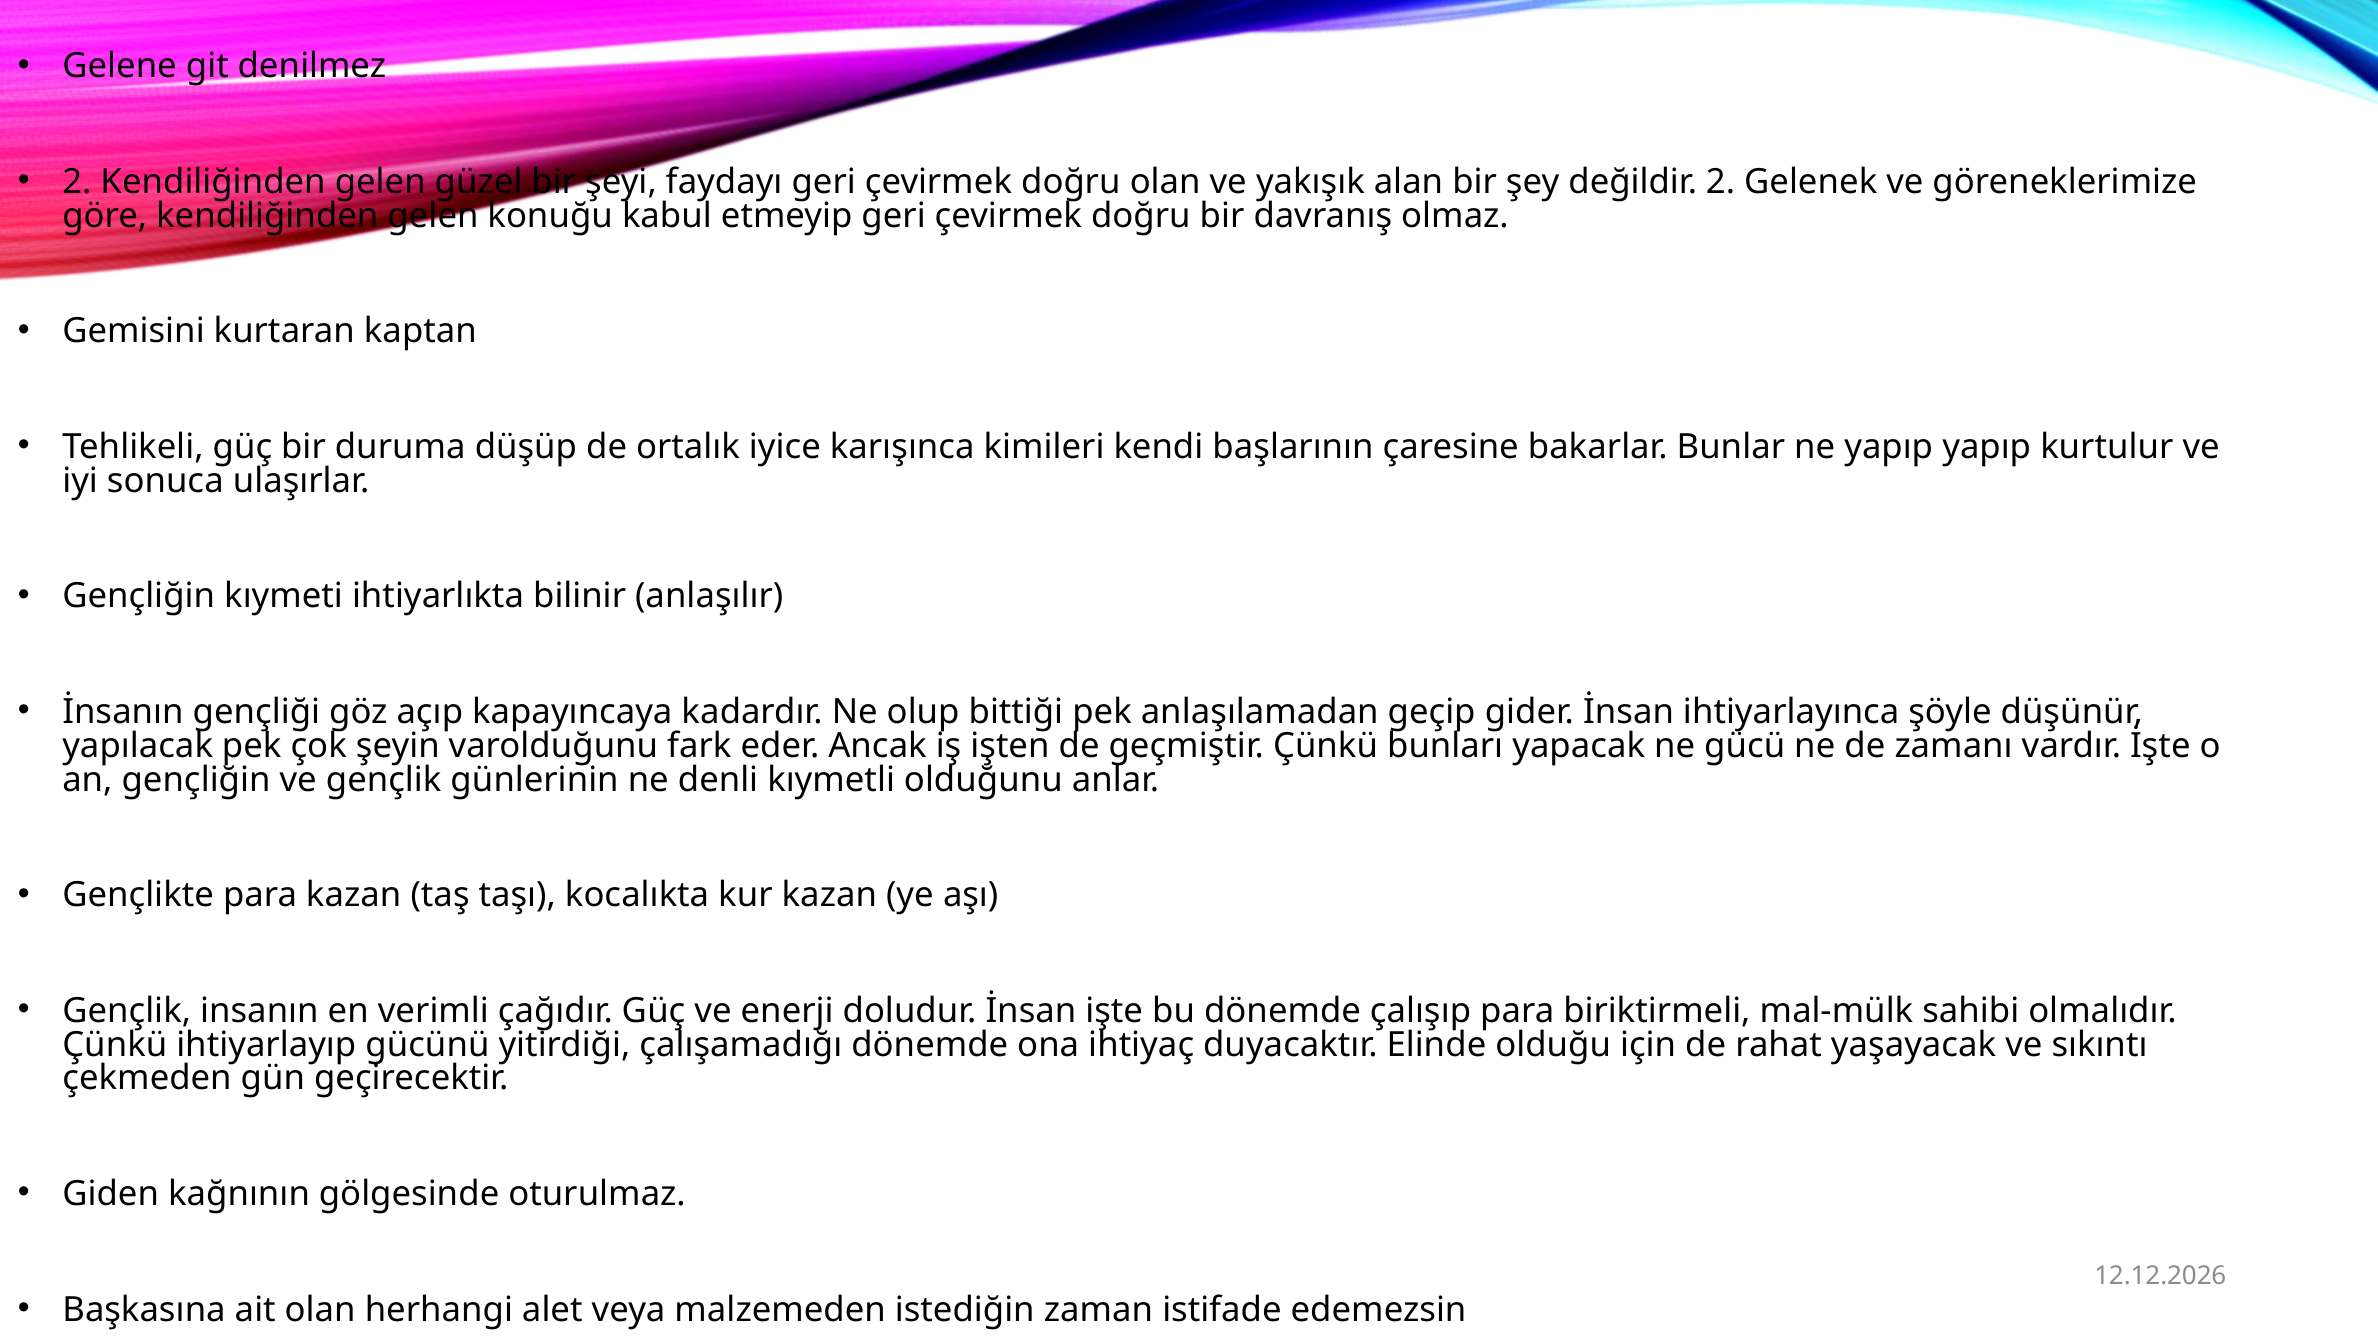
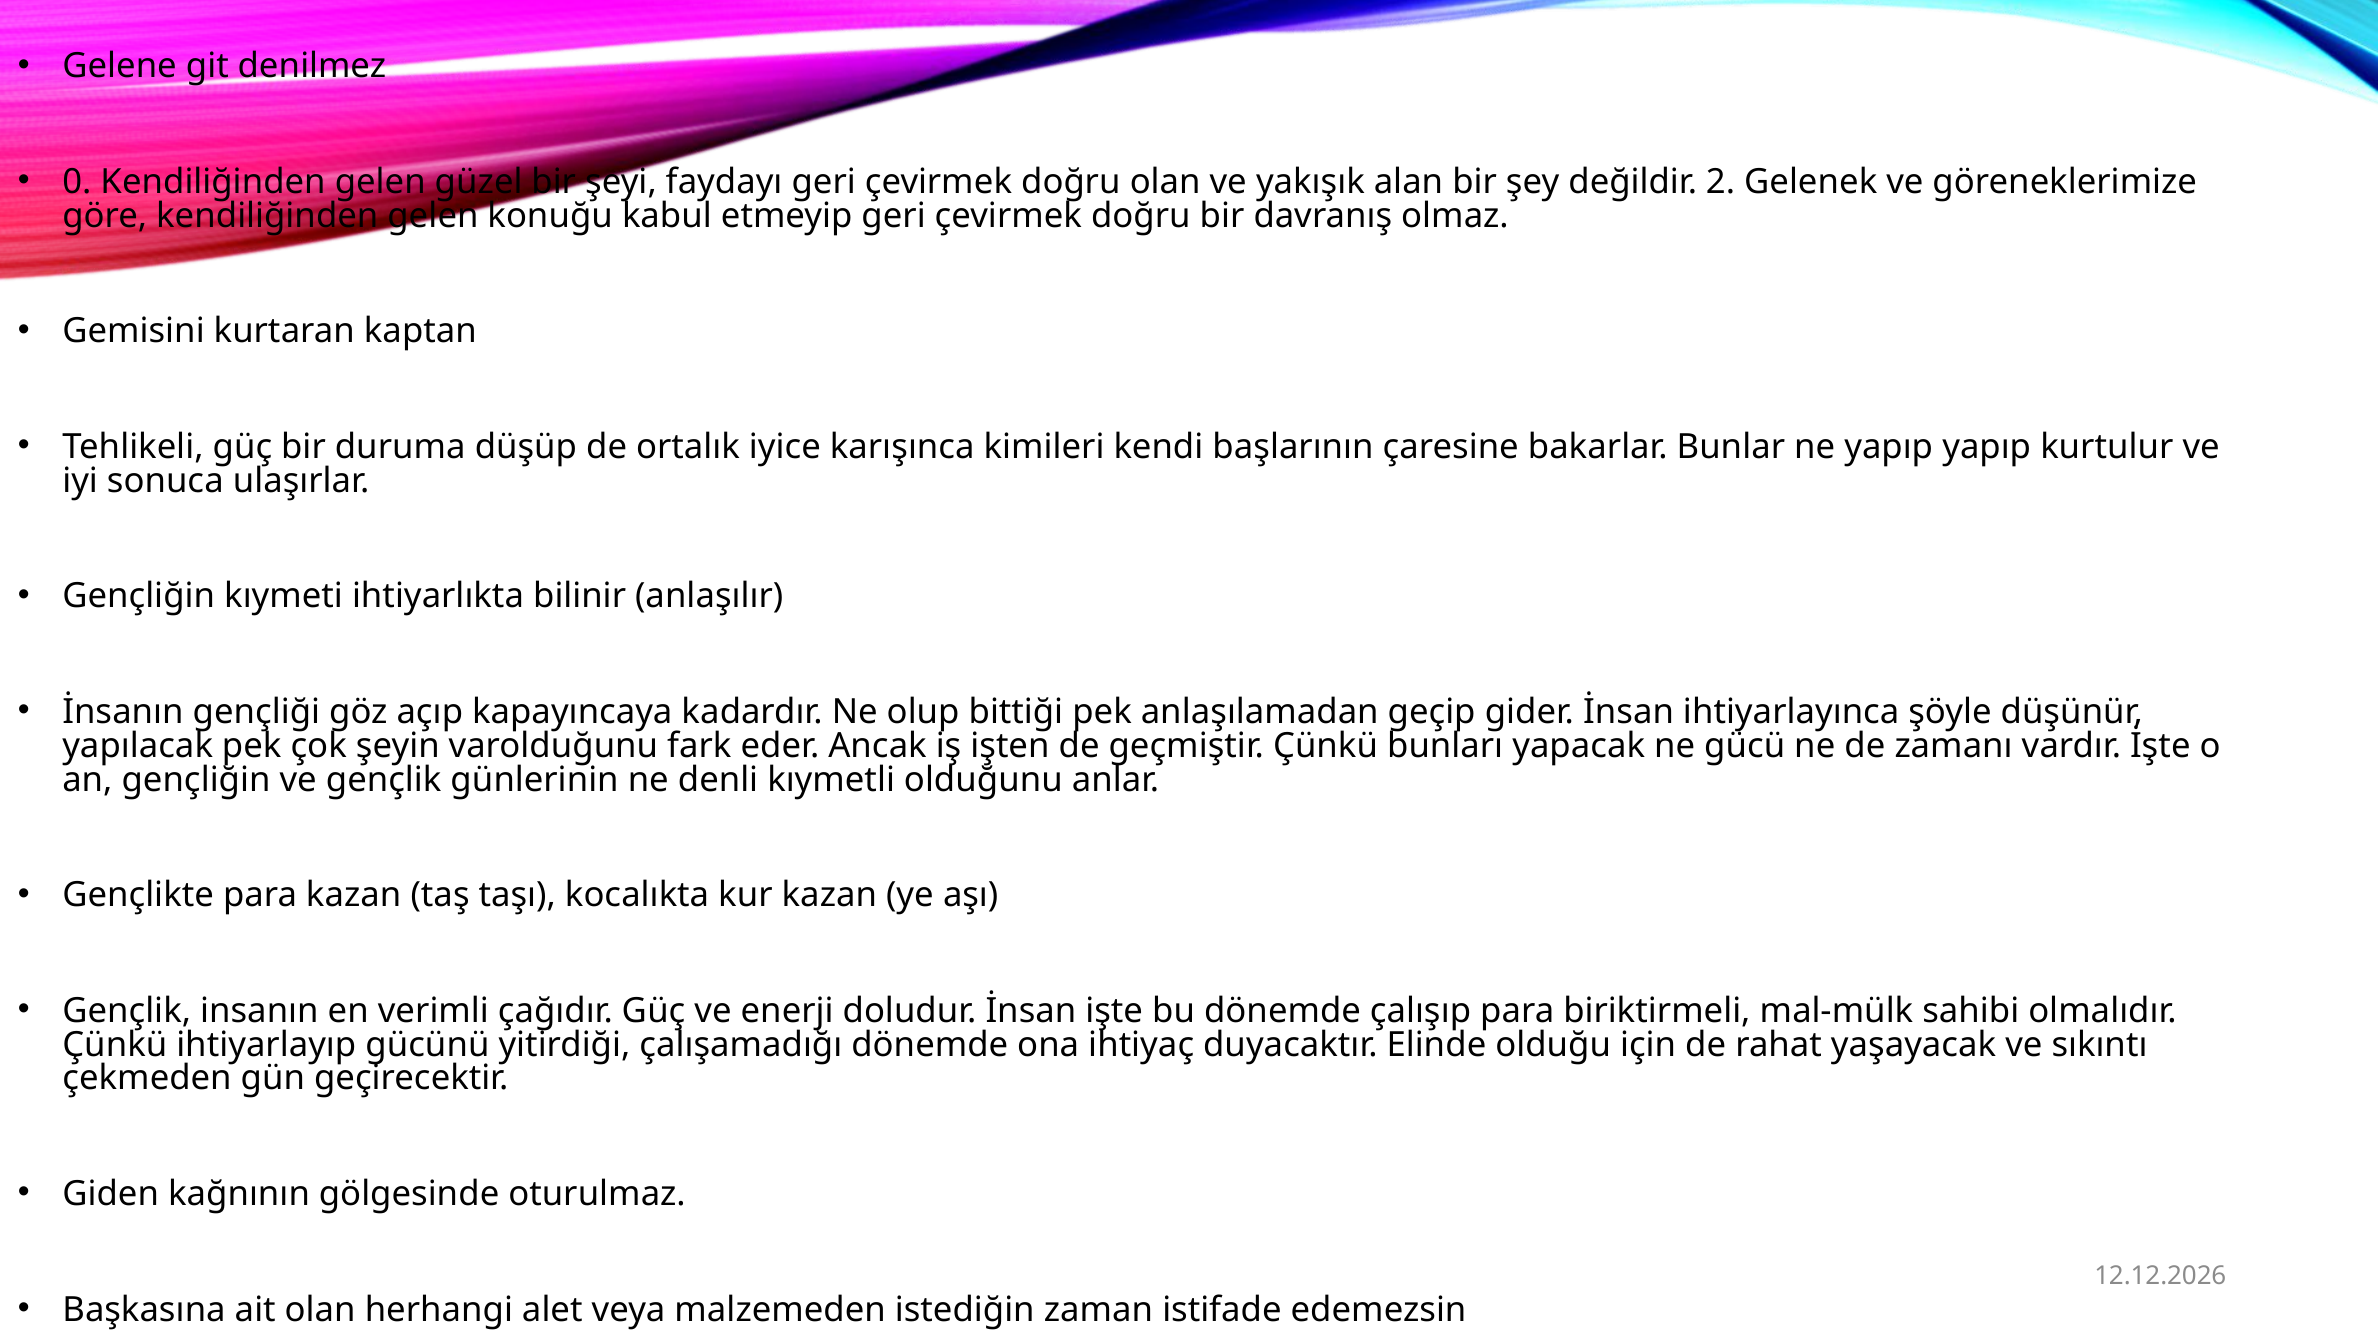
2 at (77, 182): 2 -> 0
